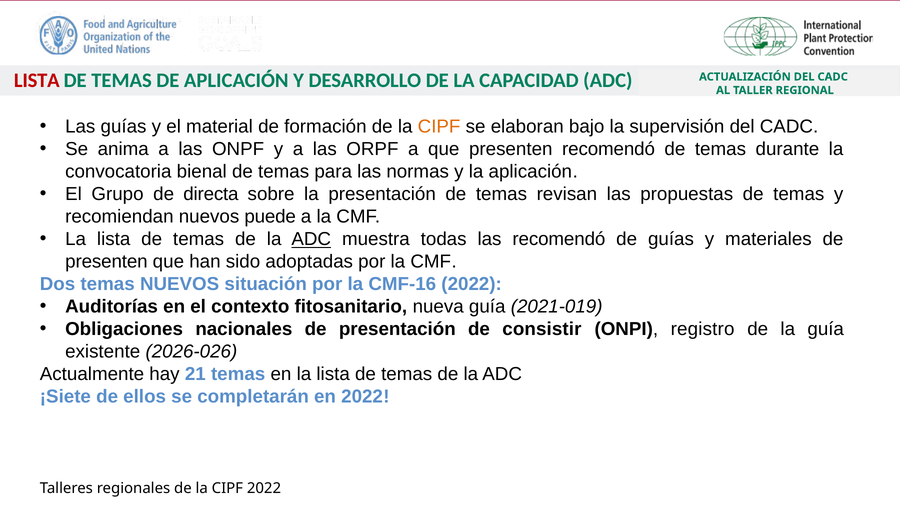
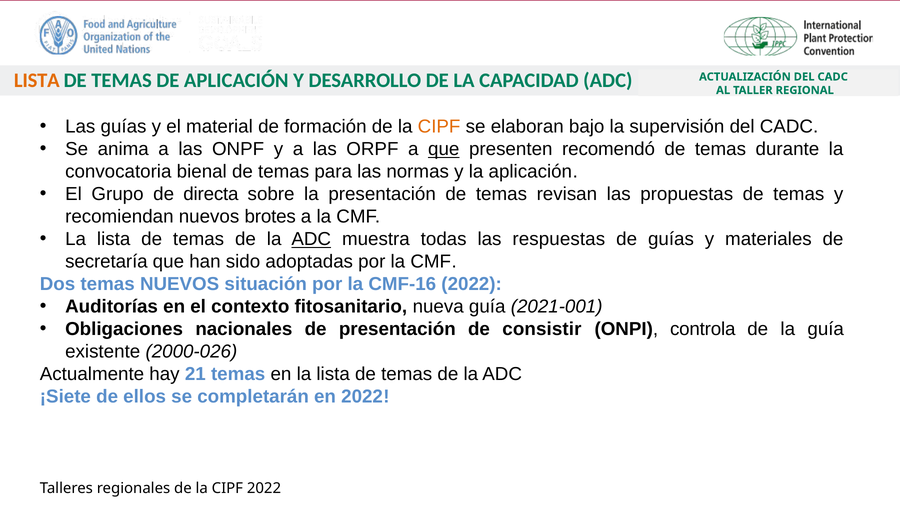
LISTA at (37, 80) colour: red -> orange
que at (444, 149) underline: none -> present
puede: puede -> brotes
las recomendó: recomendó -> respuestas
presenten at (106, 262): presenten -> secretaría
2021-019: 2021-019 -> 2021-001
registro: registro -> controla
2026-026: 2026-026 -> 2000-026
